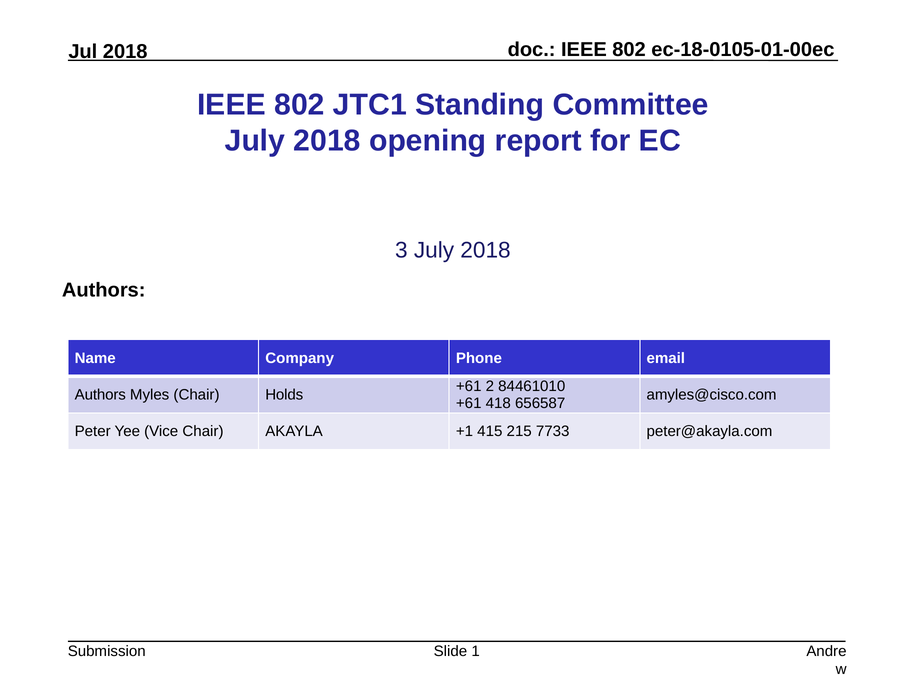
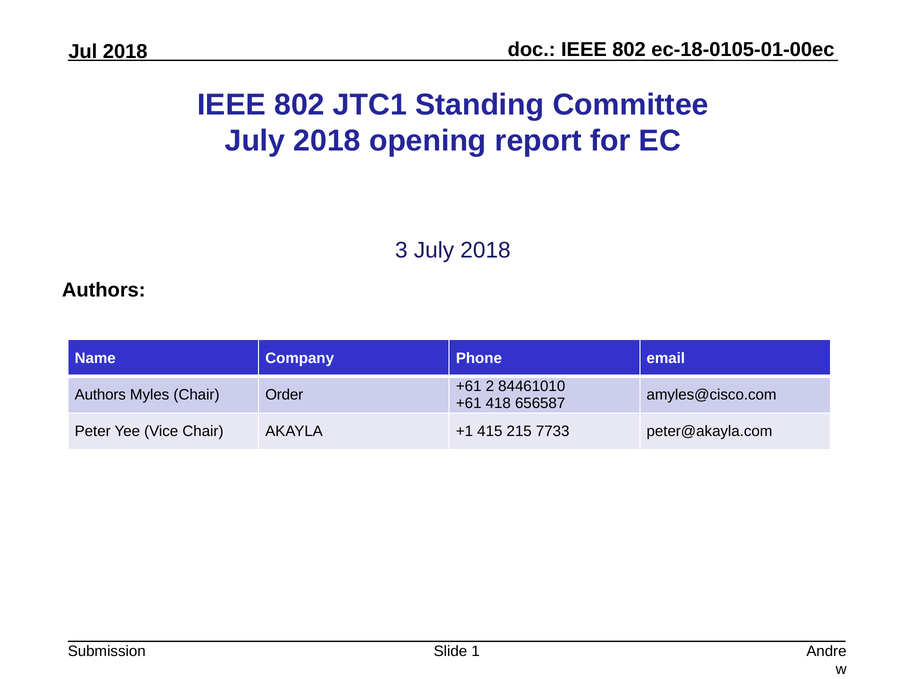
Holds: Holds -> Order
